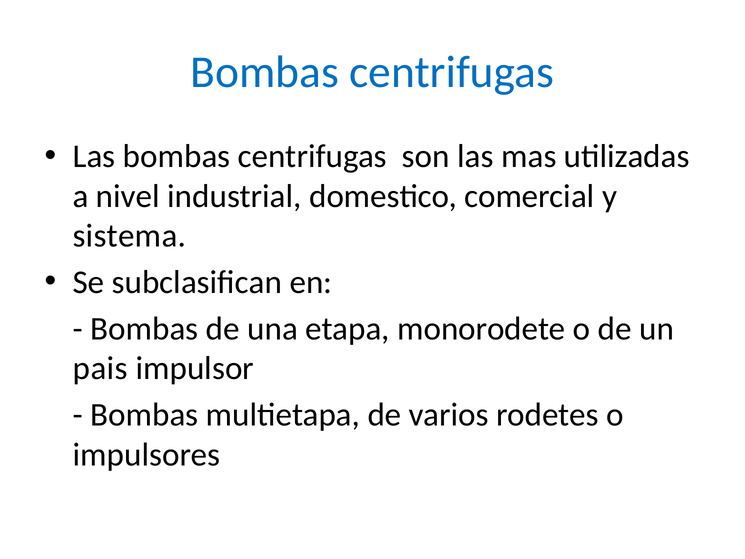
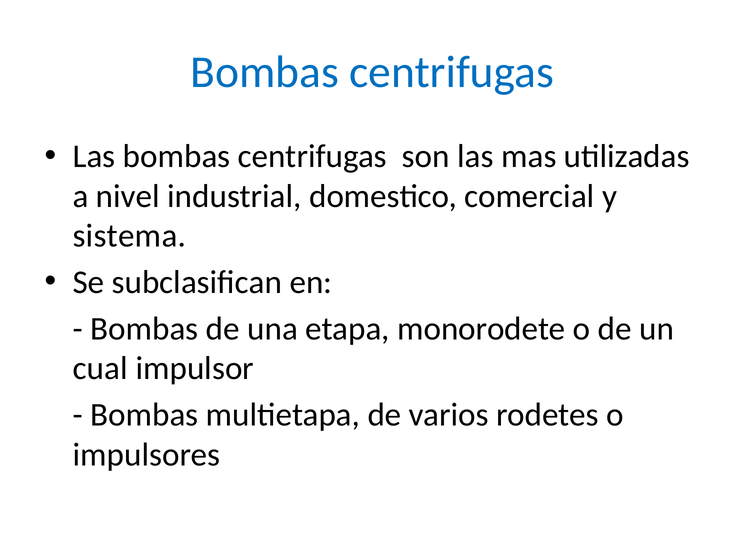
pais: pais -> cual
